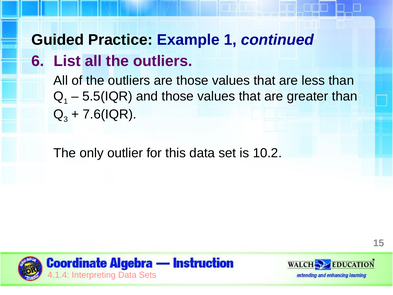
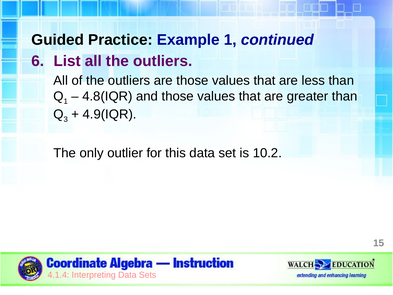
5.5(IQR: 5.5(IQR -> 4.8(IQR
7.6(IQR: 7.6(IQR -> 4.9(IQR
